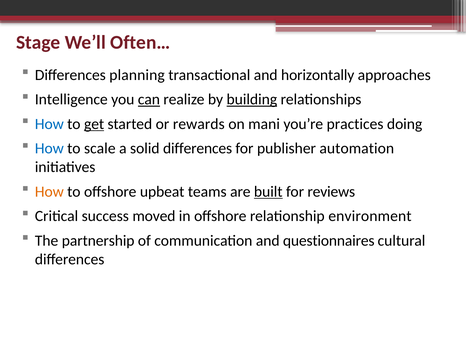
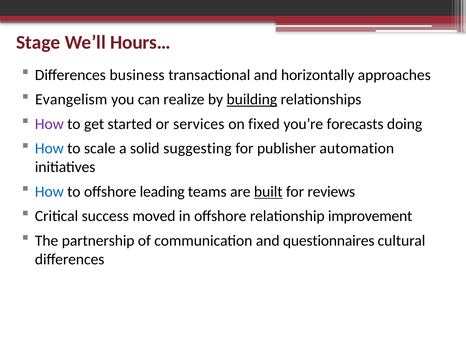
Often…: Often… -> Hours…
planning: planning -> business
Intelligence: Intelligence -> Evangelism
can underline: present -> none
How at (49, 124) colour: blue -> purple
get underline: present -> none
rewards: rewards -> services
mani: mani -> fixed
practices: practices -> forecasts
solid differences: differences -> suggesting
How at (49, 191) colour: orange -> blue
upbeat: upbeat -> leading
environment: environment -> improvement
